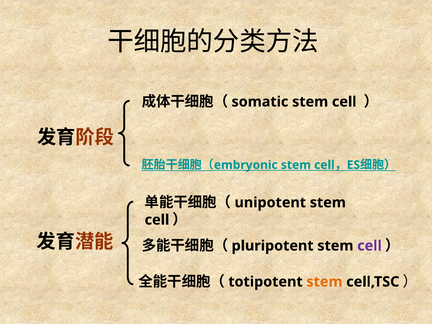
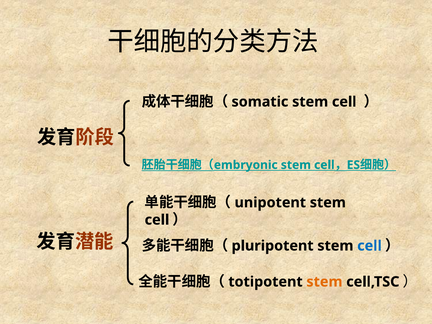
cell at (369, 246) colour: purple -> blue
